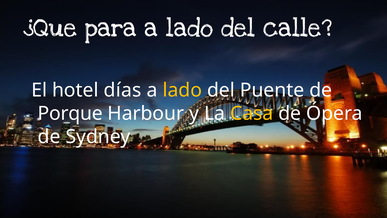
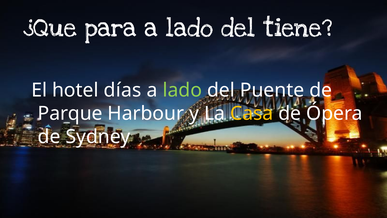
calle: calle -> tiene
lado at (182, 90) colour: yellow -> light green
Porque: Porque -> Parque
